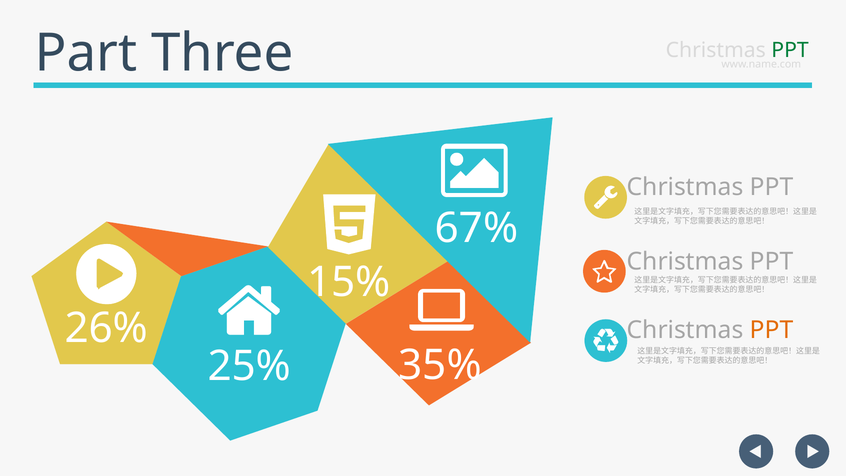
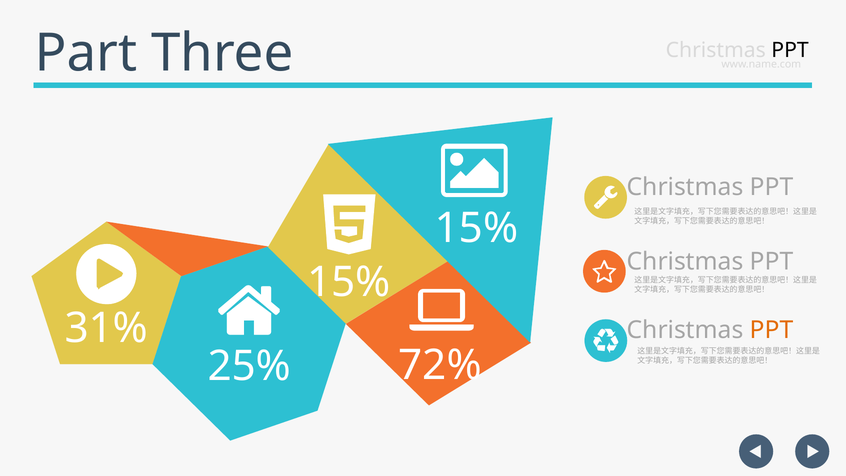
PPT at (790, 50) colour: green -> black
67% at (476, 228): 67% -> 15%
26%: 26% -> 31%
35%: 35% -> 72%
